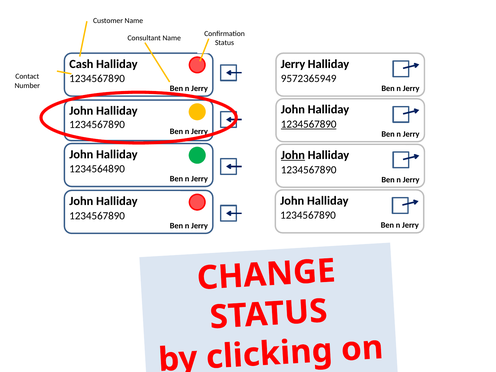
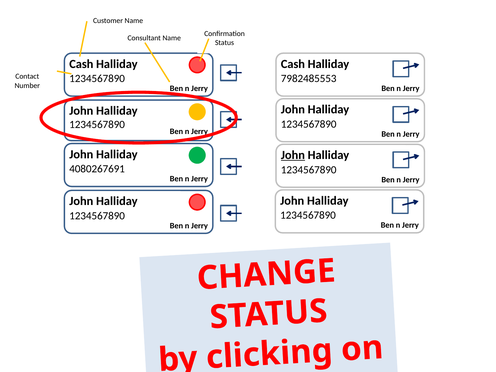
Jerry at (293, 64): Jerry -> Cash
9572365949: 9572365949 -> 7982485553
1234567890 at (309, 124) underline: present -> none
1234564890: 1234564890 -> 4080267691
